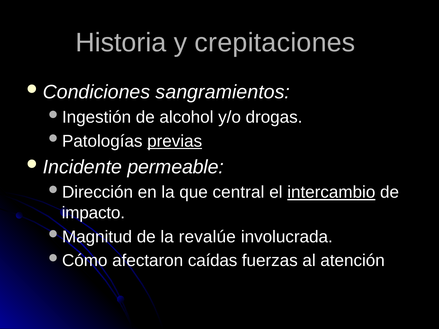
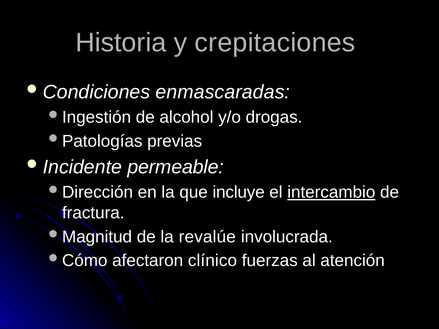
sangramientos: sangramientos -> enmascaradas
previas underline: present -> none
central: central -> incluye
impacto: impacto -> fractura
caídas: caídas -> clínico
